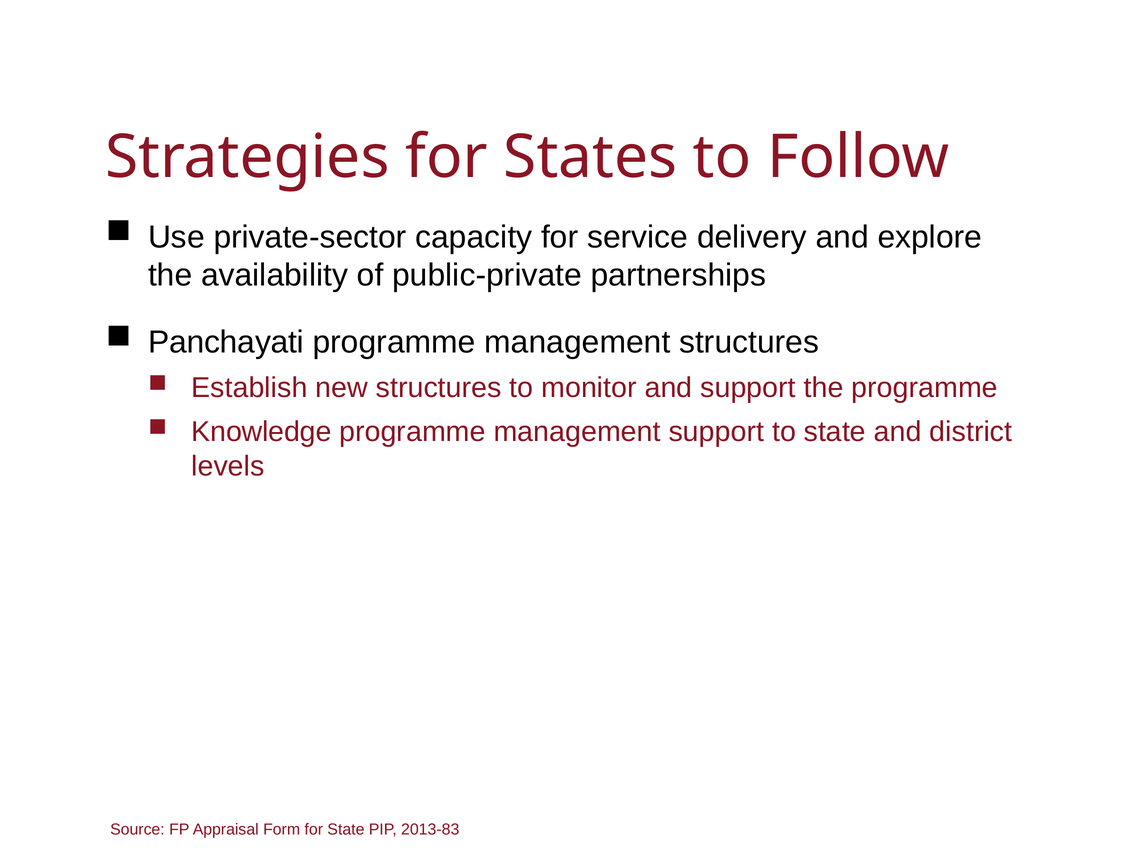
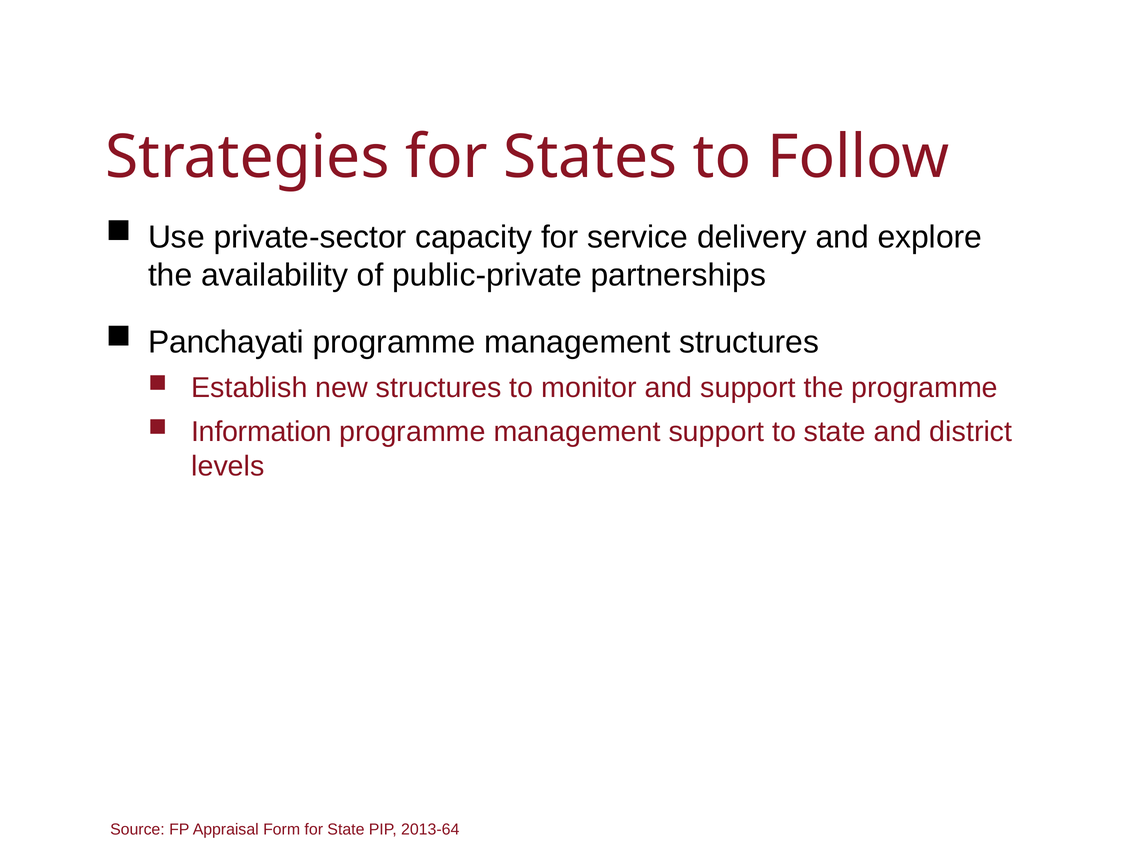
Knowledge: Knowledge -> Information
2013-83: 2013-83 -> 2013-64
